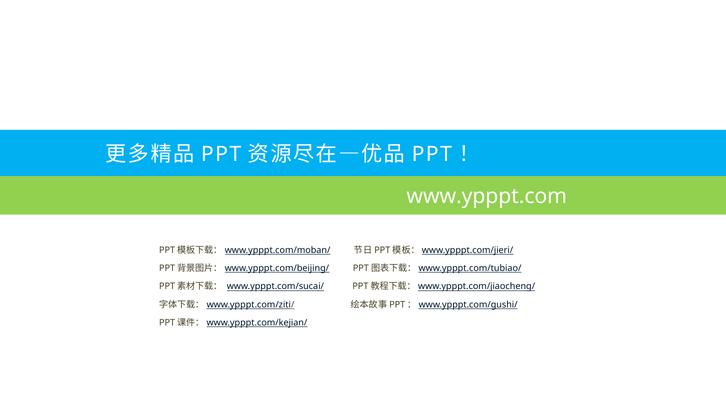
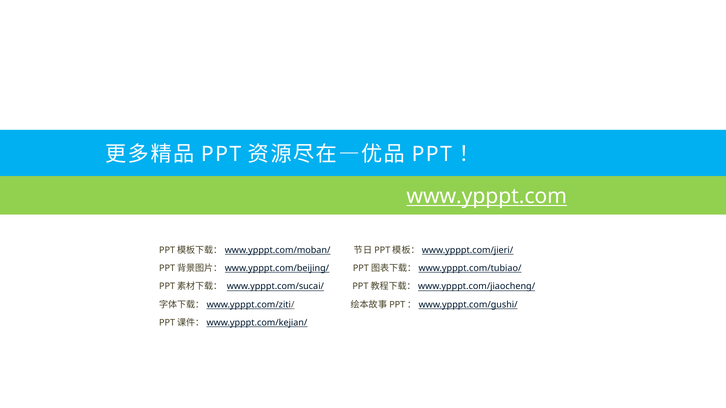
www.ypppt.com underline: none -> present
